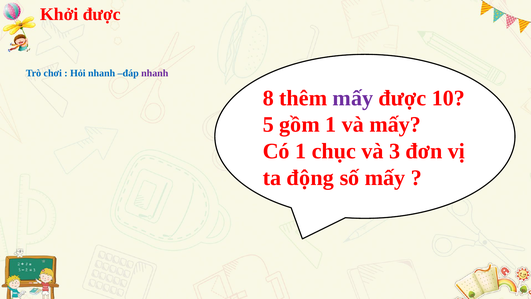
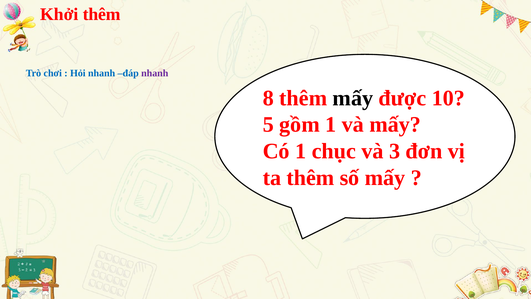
Khởi được: được -> thêm
mấy at (353, 98) colour: purple -> black
ta động: động -> thêm
